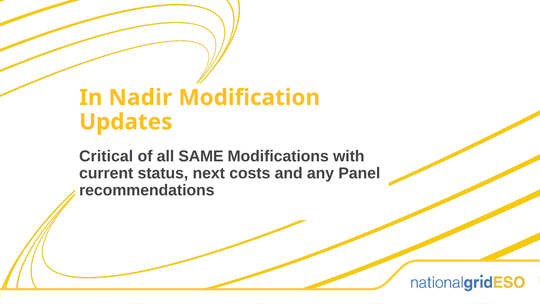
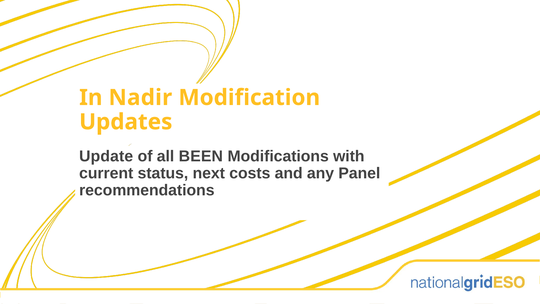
Critical: Critical -> Update
SAME: SAME -> BEEN
